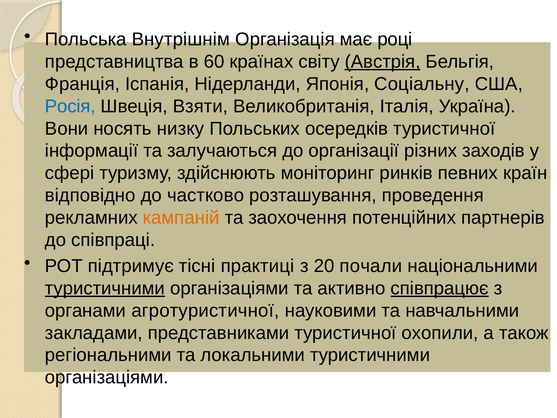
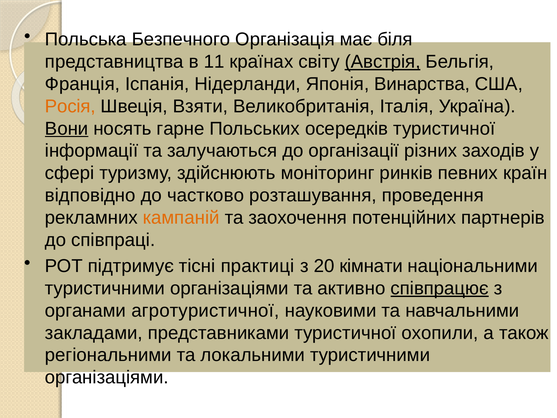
Внутрішнім: Внутрішнім -> Безпечного
році: році -> біля
60: 60 -> 11
Соціальну: Соціальну -> Винарства
Росія colour: blue -> orange
Вони underline: none -> present
низку: низку -> гарне
почали: почали -> кімнати
туристичними at (105, 288) underline: present -> none
